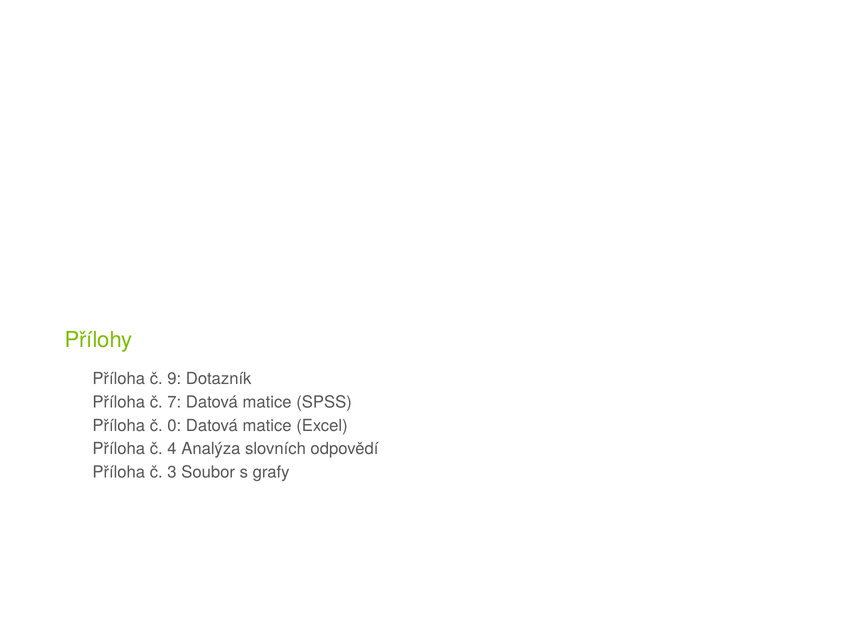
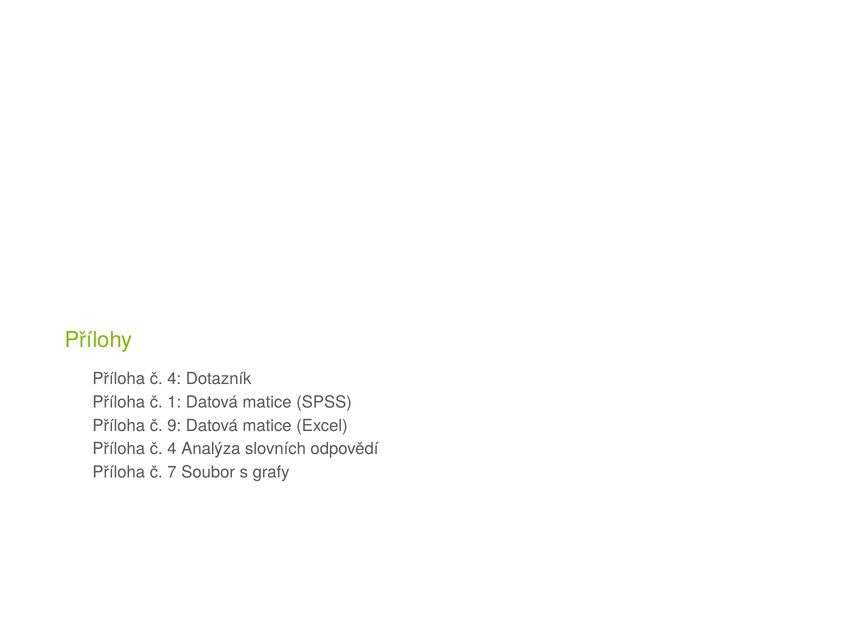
9 at (174, 379): 9 -> 4
7: 7 -> 1
0: 0 -> 9
3: 3 -> 7
